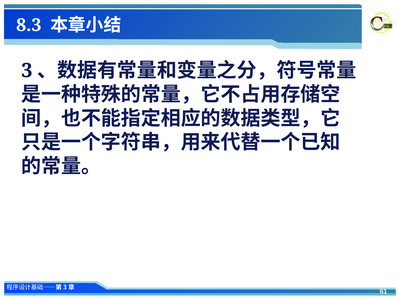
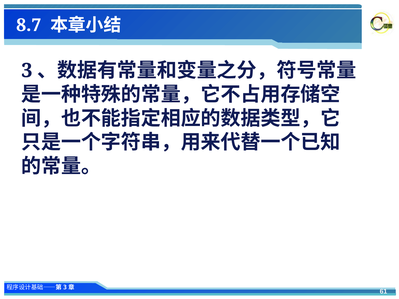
8.3: 8.3 -> 8.7
